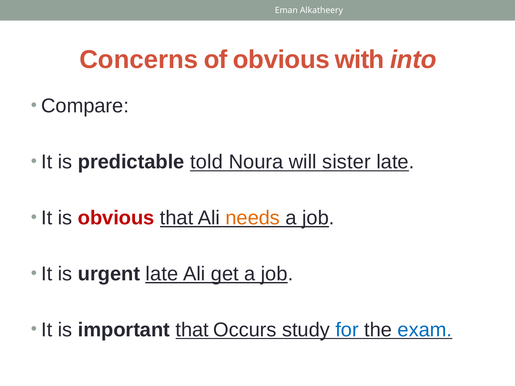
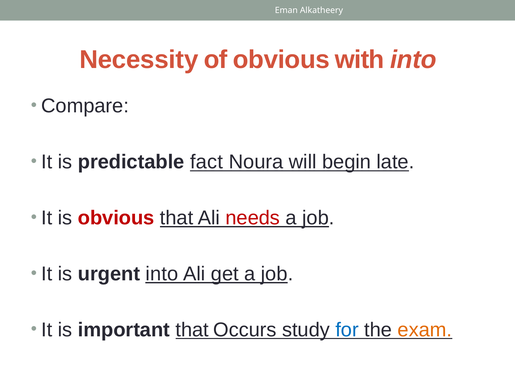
Concerns: Concerns -> Necessity
told: told -> fact
sister: sister -> begin
needs colour: orange -> red
urgent late: late -> into
exam colour: blue -> orange
